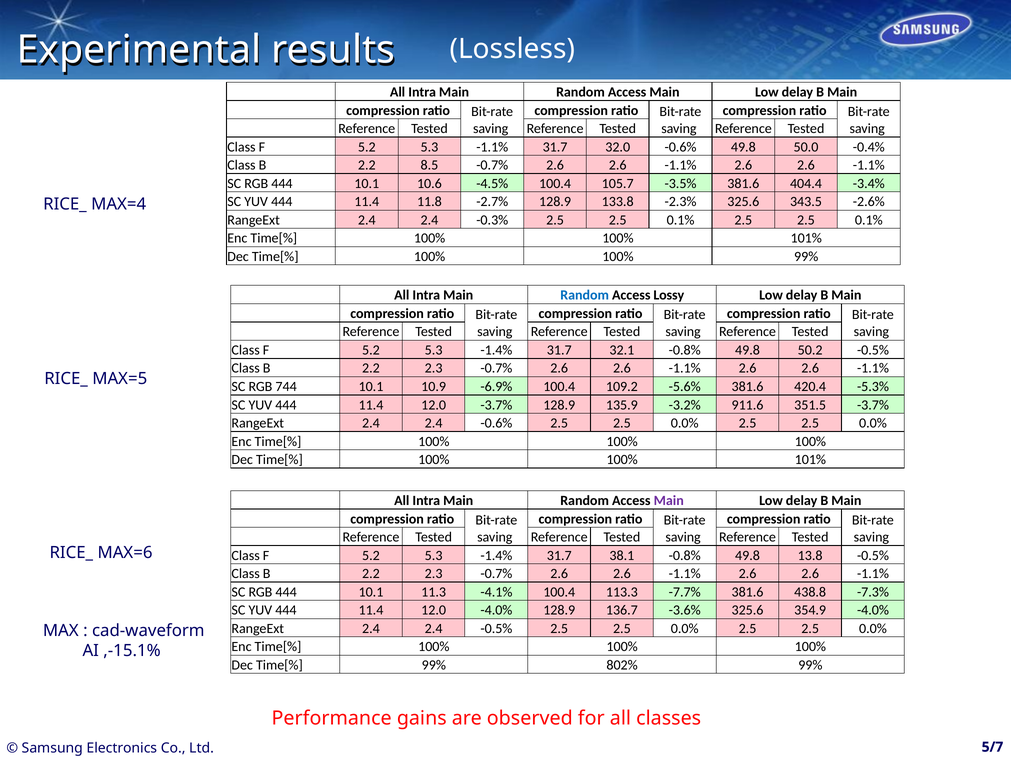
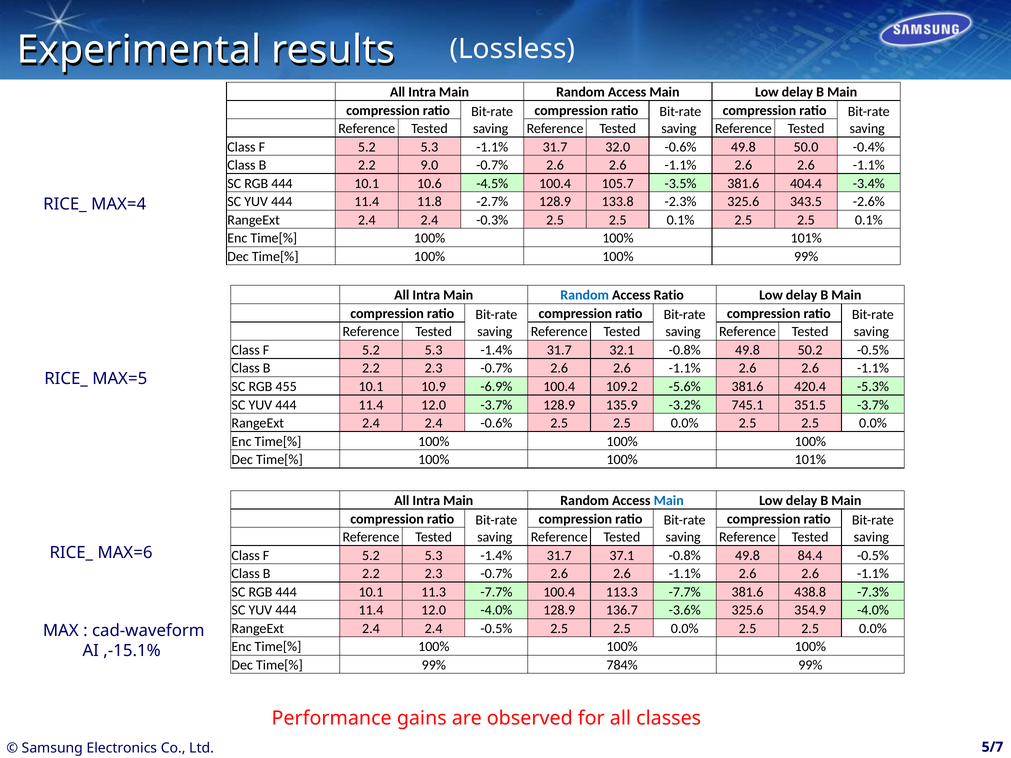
8.5: 8.5 -> 9.0
Access Lossy: Lossy -> Ratio
744: 744 -> 455
911.6: 911.6 -> 745.1
Main at (669, 501) colour: purple -> blue
38.1: 38.1 -> 37.1
13.8: 13.8 -> 84.4
11.3 -4.1%: -4.1% -> -7.7%
802%: 802% -> 784%
